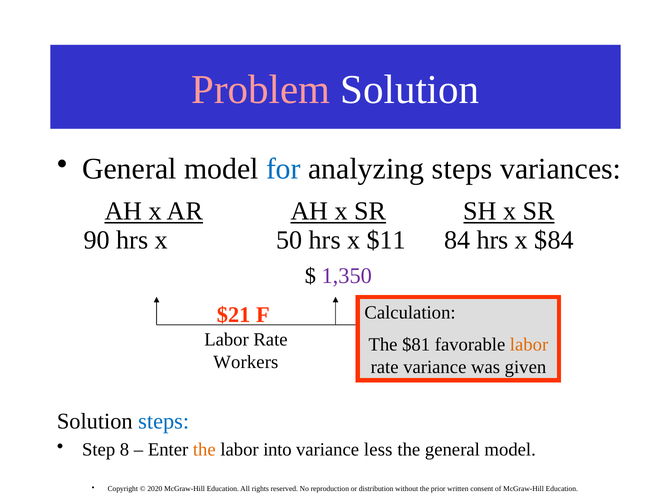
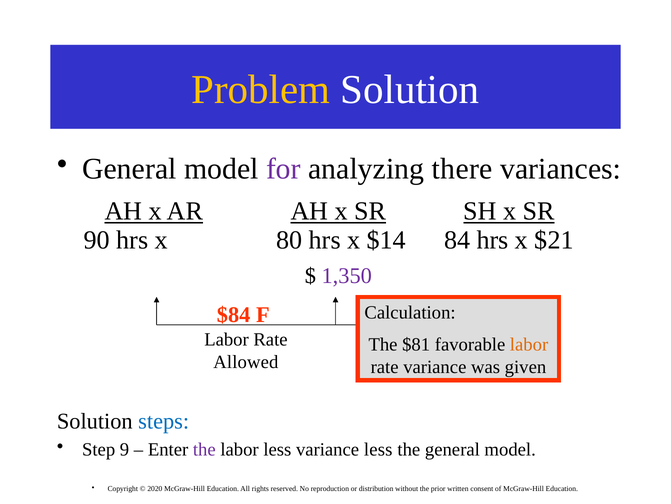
Problem colour: pink -> yellow
for colour: blue -> purple
analyzing steps: steps -> there
50: 50 -> 80
$11: $11 -> $14
$84: $84 -> $21
$21: $21 -> $84
Workers: Workers -> Allowed
8: 8 -> 9
the at (204, 449) colour: orange -> purple
labor into: into -> less
